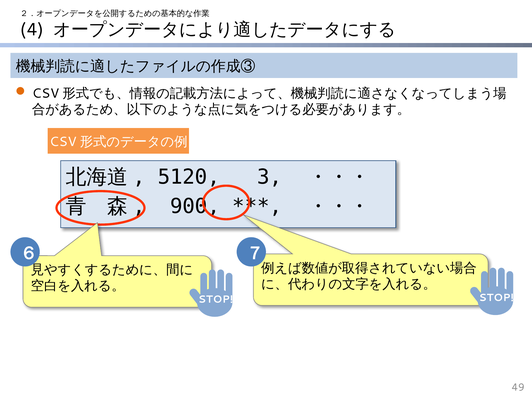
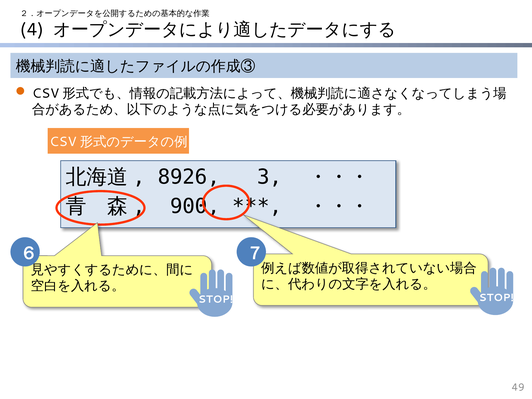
5120: 5120 -> 8926
